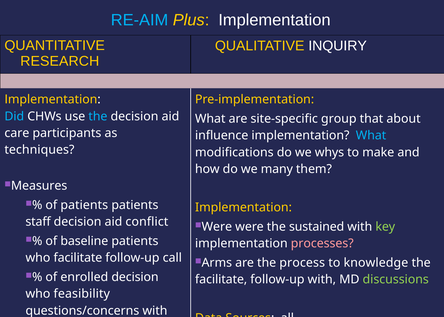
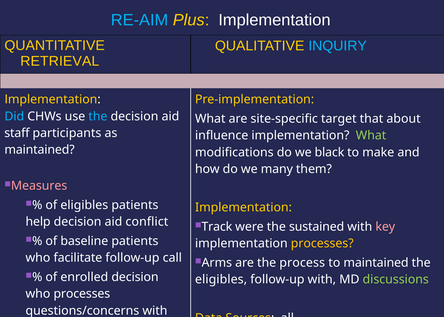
INQUIRY colour: white -> light blue
RESEARCH: RESEARCH -> RETRIEVAL
group: group -> target
care: care -> staff
What at (371, 136) colour: light blue -> light green
techniques at (39, 150): techniques -> maintained
whys: whys -> black
Measures colour: white -> pink
of patients: patients -> eligibles
staff: staff -> help
Were at (217, 227): Were -> Track
key colour: light green -> pink
processes at (322, 244) colour: pink -> yellow
to knowledge: knowledge -> maintained
facilitate at (221, 280): facilitate -> eligibles
who feasibility: feasibility -> processes
